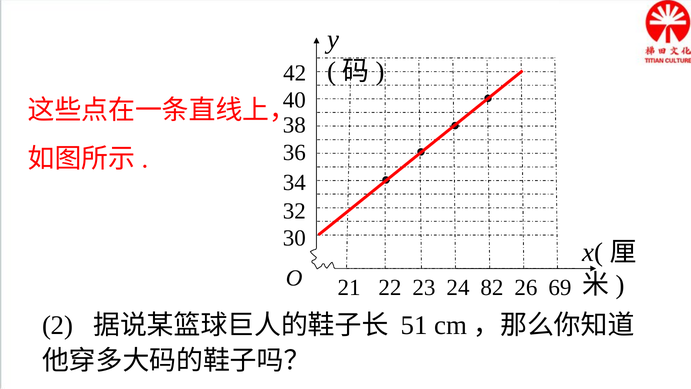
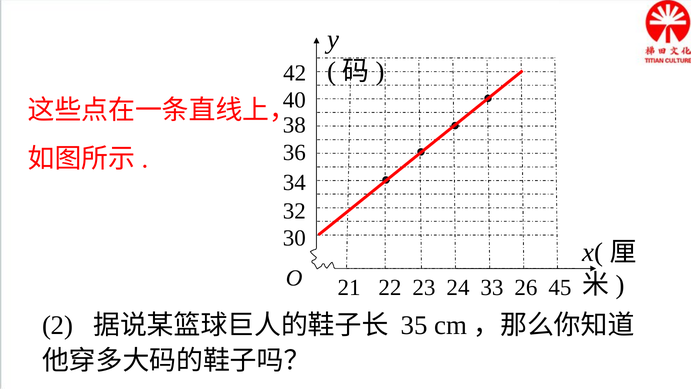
82: 82 -> 33
69: 69 -> 45
51: 51 -> 35
